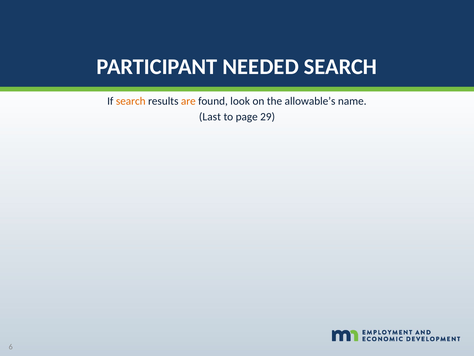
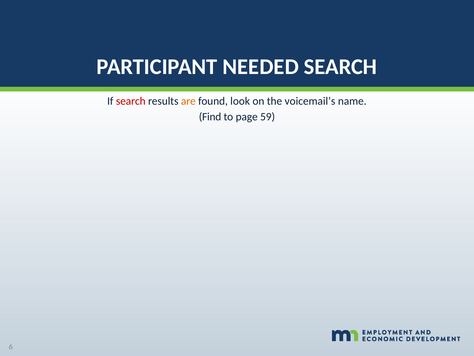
search at (131, 101) colour: orange -> red
allowable’s: allowable’s -> voicemail’s
Last: Last -> Find
29: 29 -> 59
